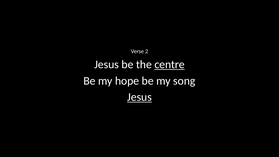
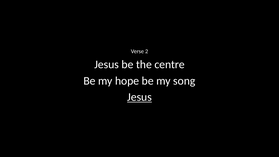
centre underline: present -> none
